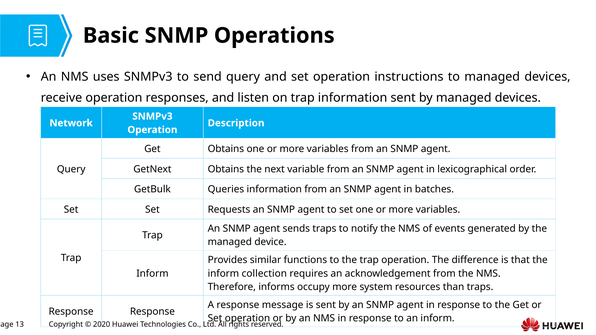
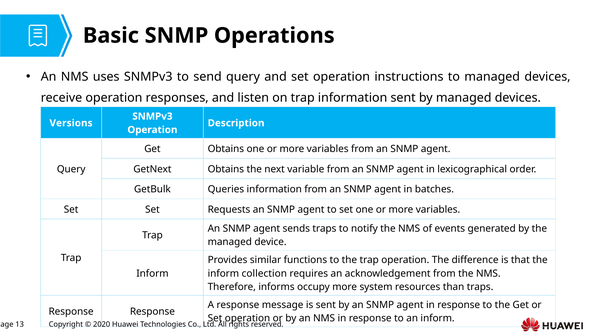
Network: Network -> Versions
